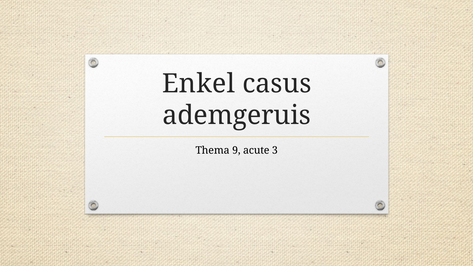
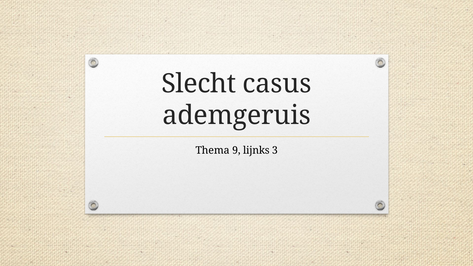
Enkel: Enkel -> Slecht
acute: acute -> lijnks
